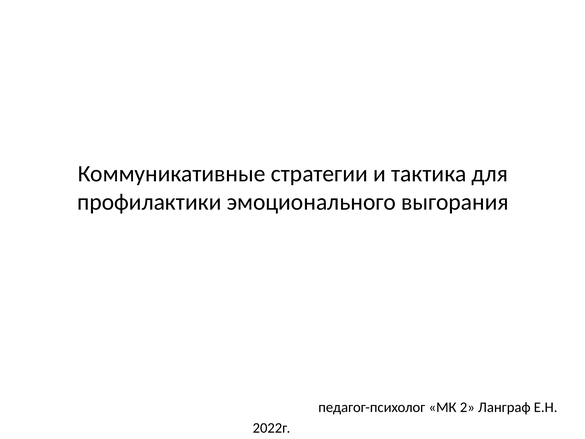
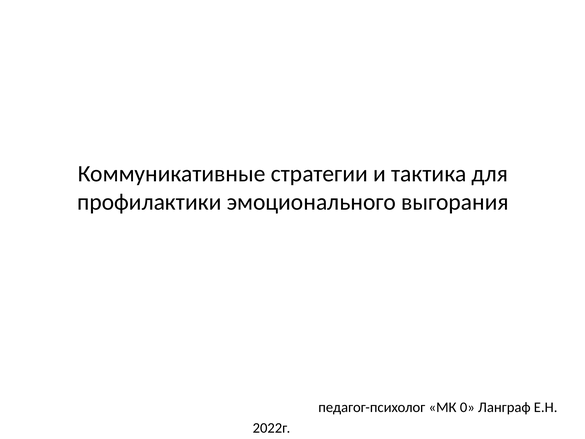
2: 2 -> 0
